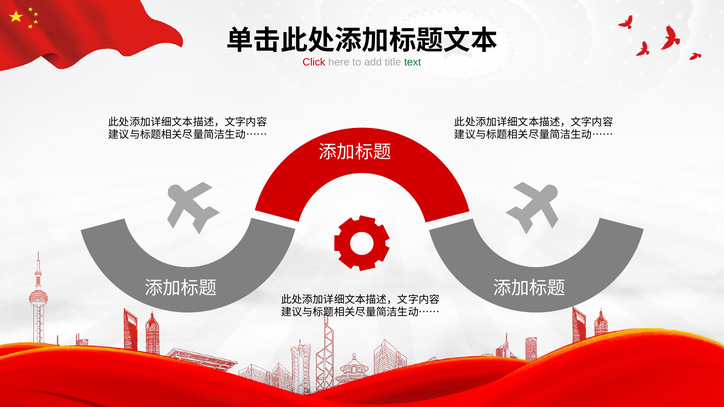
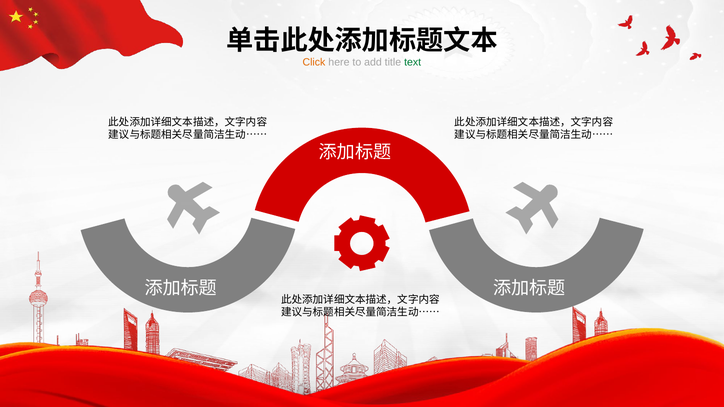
Click colour: red -> orange
